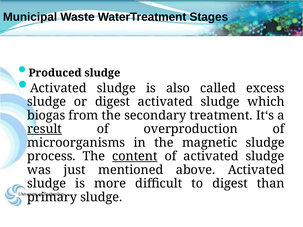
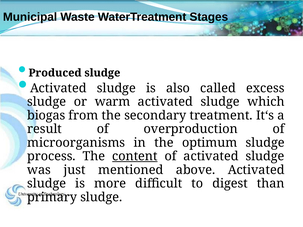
or digest: digest -> warm
result underline: present -> none
magnetic: magnetic -> optimum
